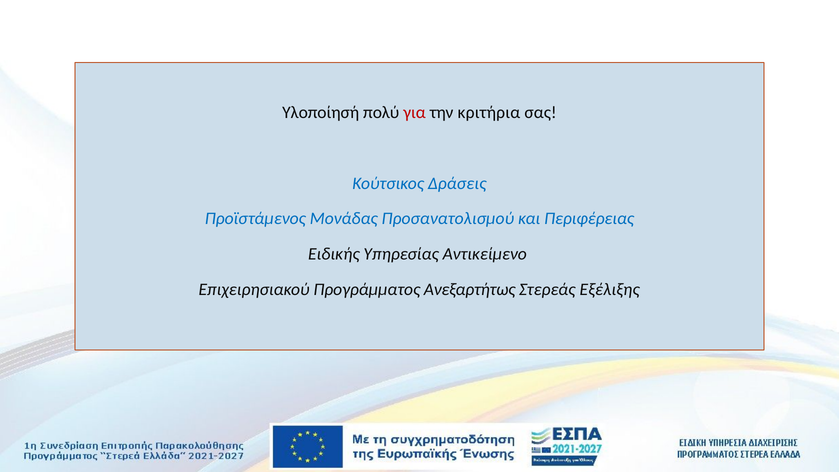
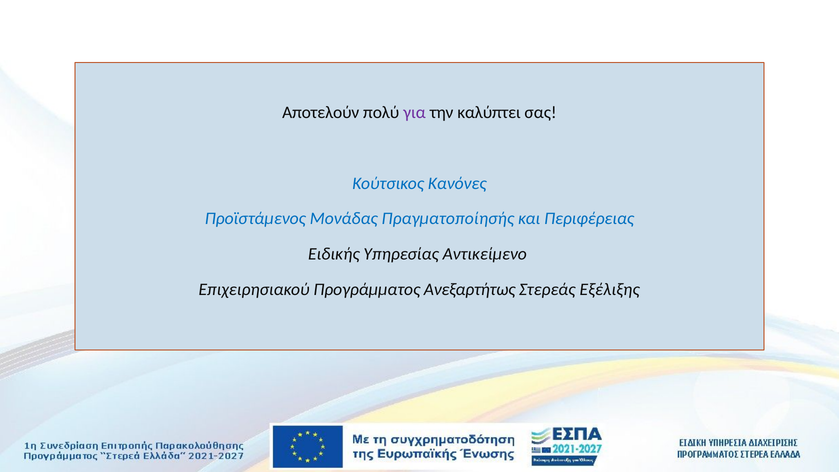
Υλοποίησή: Υλοποίησή -> Αποτελούν
για colour: red -> purple
κριτήρια: κριτήρια -> καλύπτει
Δράσεις: Δράσεις -> Κανόνες
Προσανατολισμού: Προσανατολισμού -> Πραγματοποίησής
